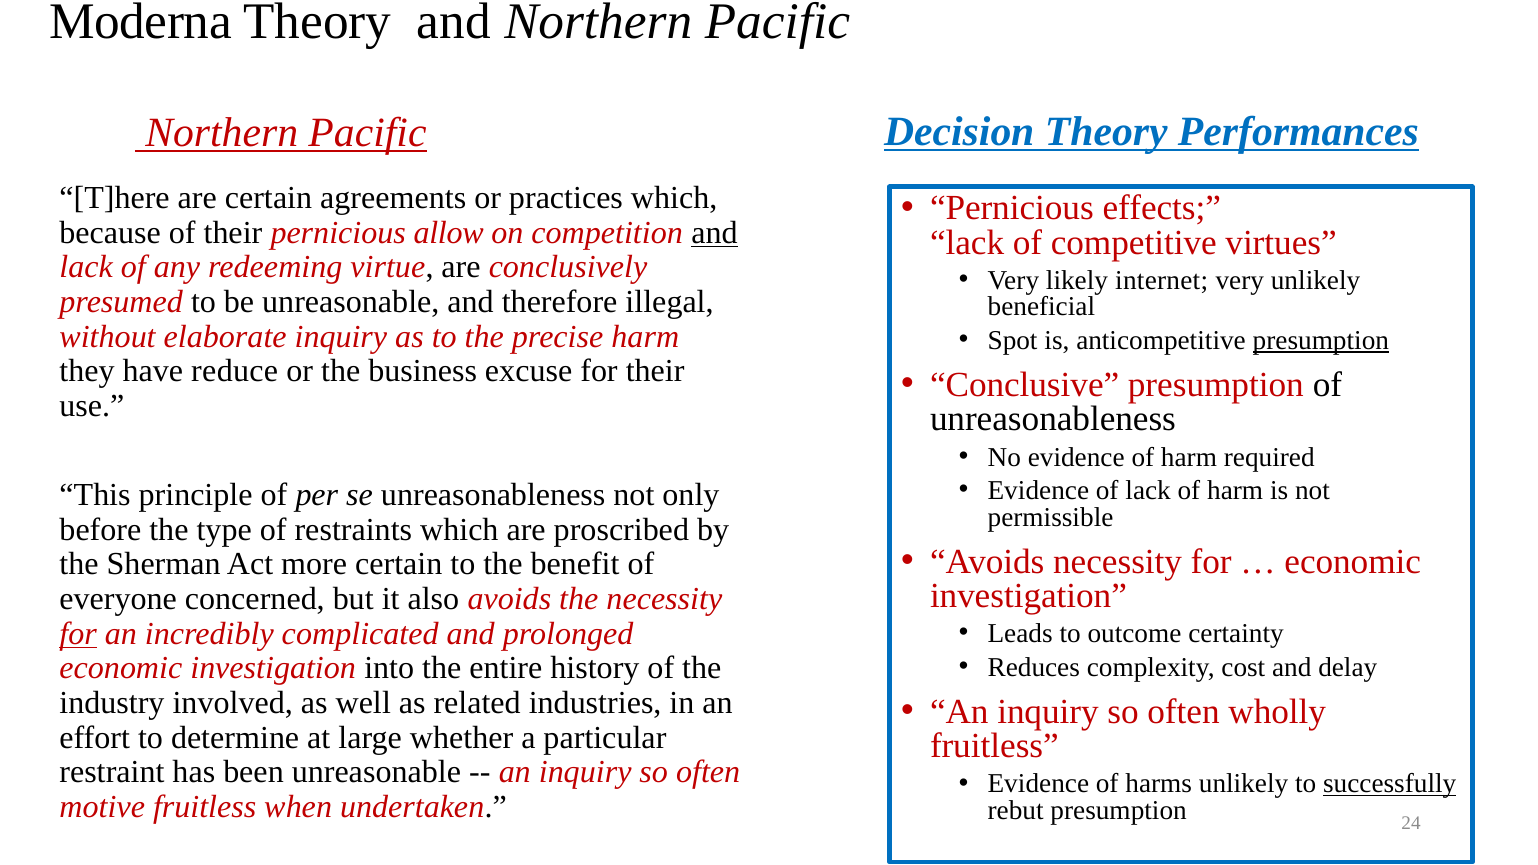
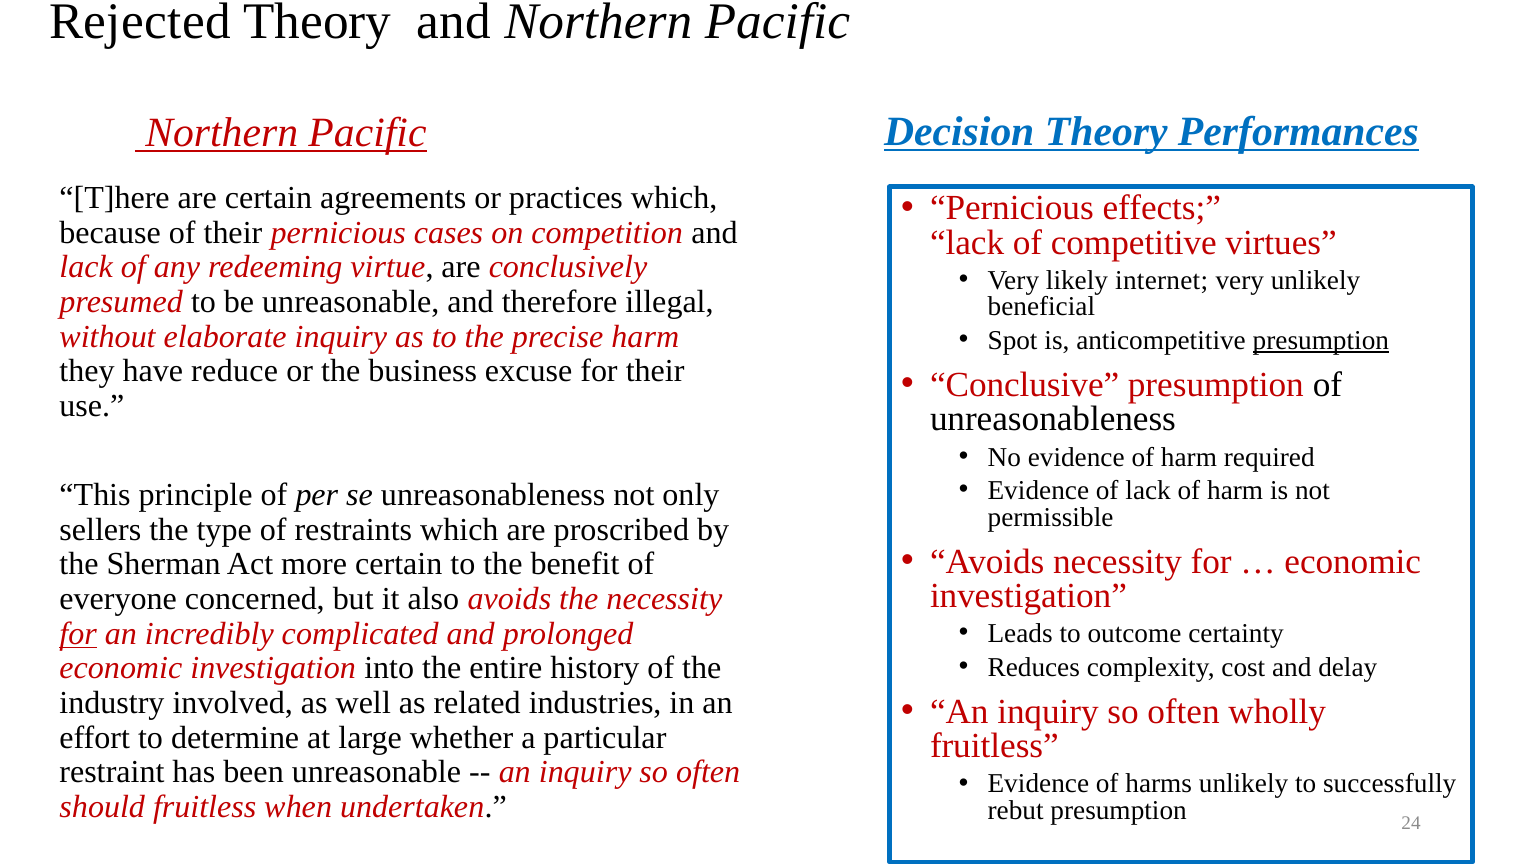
Moderna: Moderna -> Rejected
allow: allow -> cases
and at (715, 233) underline: present -> none
before: before -> sellers
successfully underline: present -> none
motive: motive -> should
